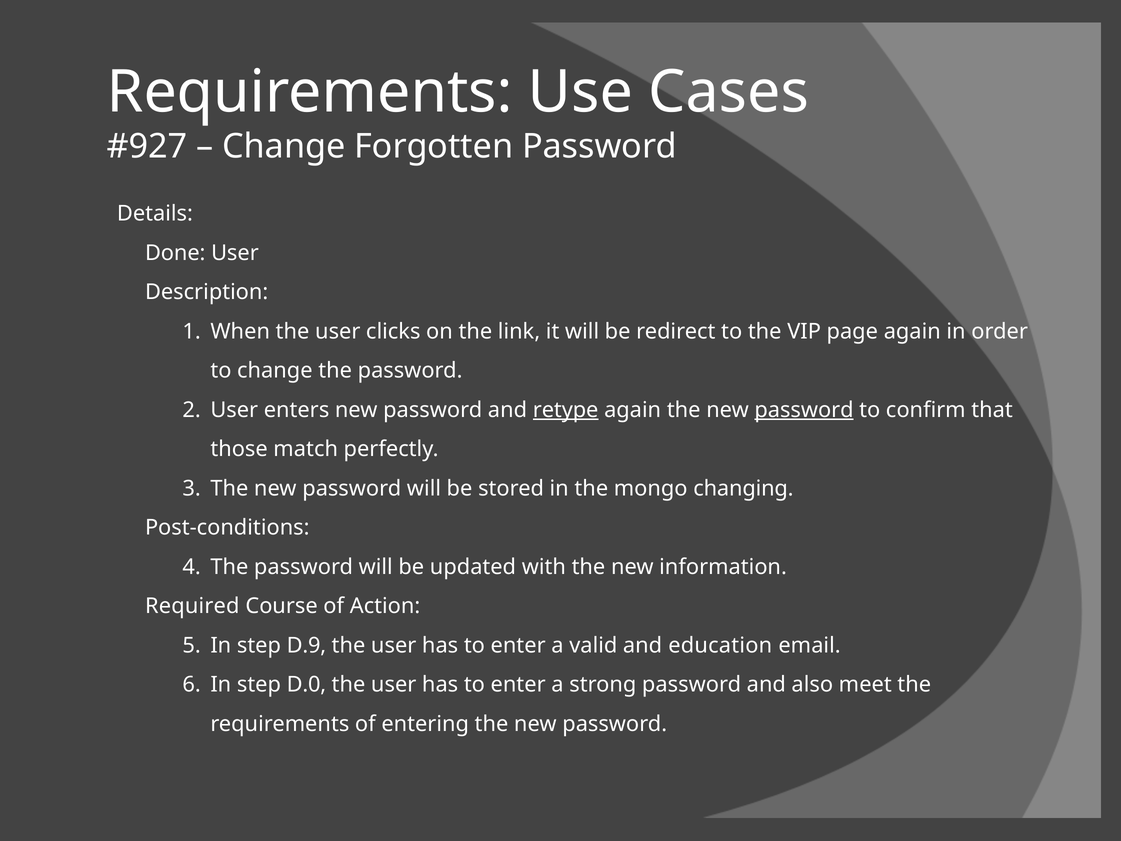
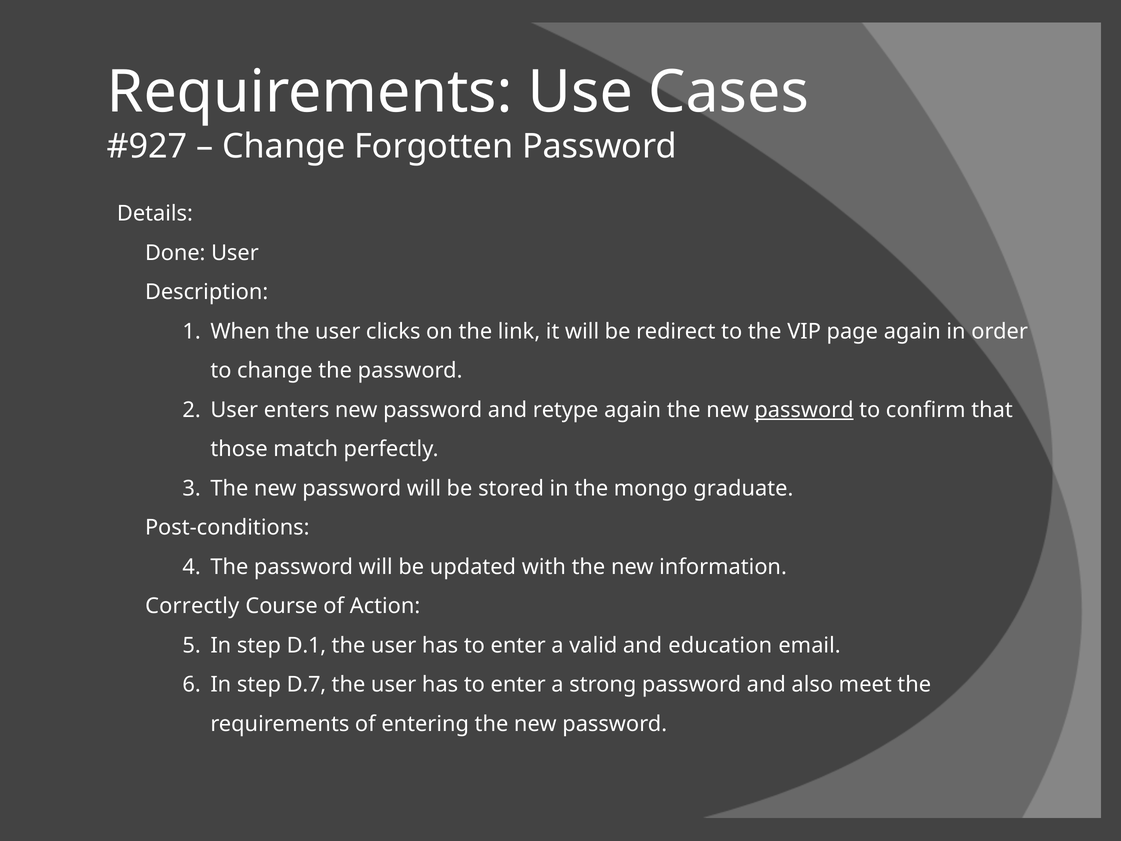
retype underline: present -> none
changing: changing -> graduate
Required: Required -> Correctly
D.9: D.9 -> D.1
D.0: D.0 -> D.7
